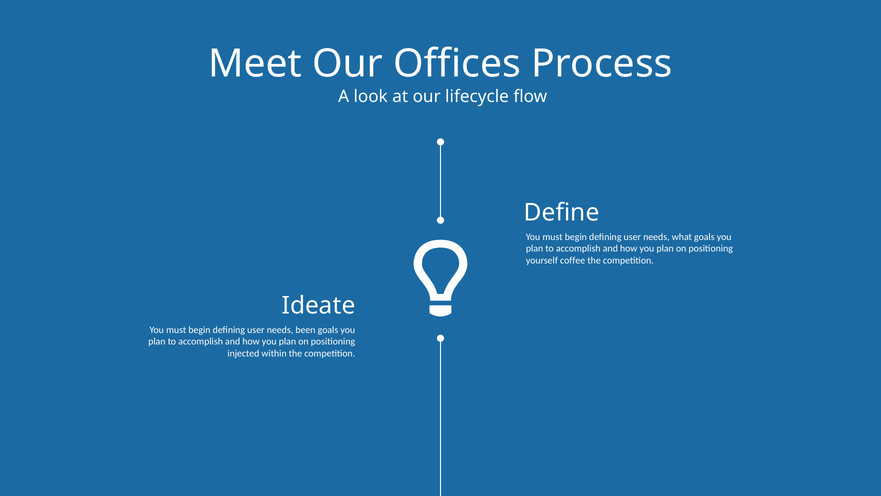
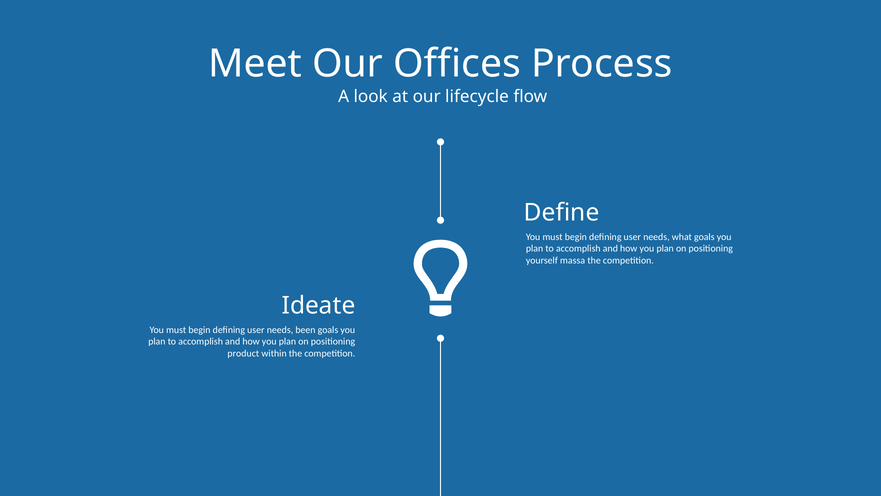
coffee: coffee -> massa
injected: injected -> product
